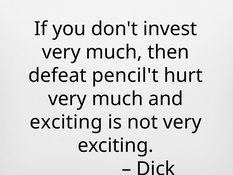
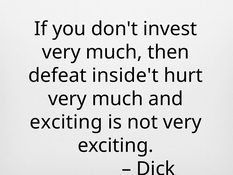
pencil't: pencil't -> inside't
